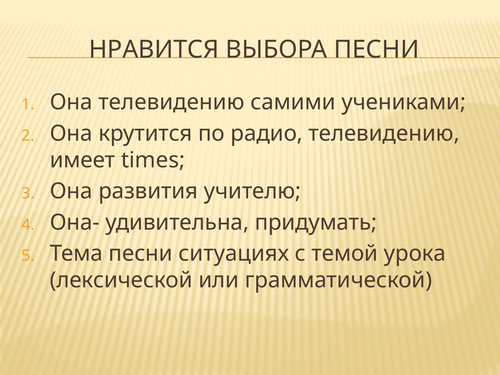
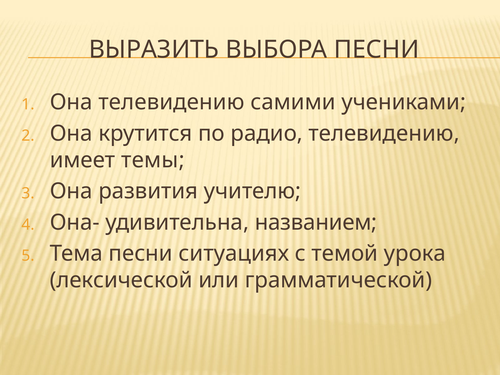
НРАВИТСЯ: НРАВИТСЯ -> ВЫРАЗИТЬ
times: times -> темы
придумать: придумать -> названием
